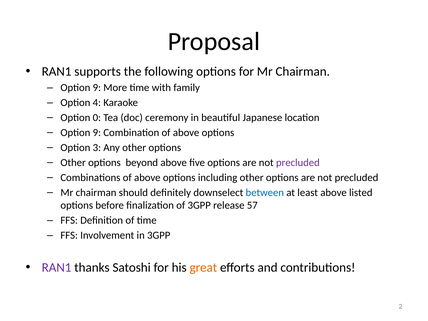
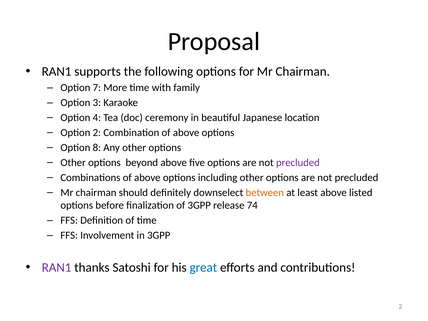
9 at (97, 88): 9 -> 7
4: 4 -> 3
0: 0 -> 4
9 at (97, 133): 9 -> 2
3: 3 -> 8
between colour: blue -> orange
57: 57 -> 74
great colour: orange -> blue
